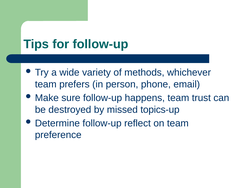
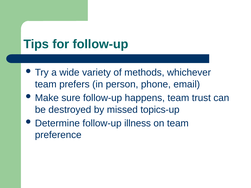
reflect: reflect -> illness
